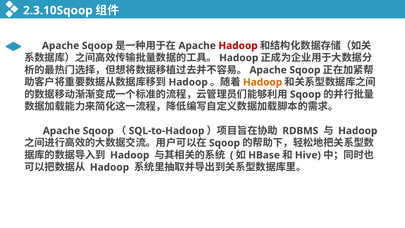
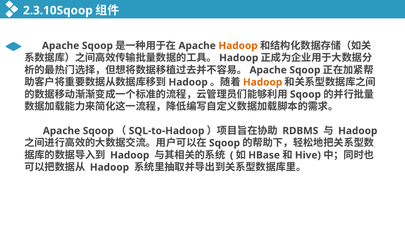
Hadoop at (238, 46) colour: red -> orange
